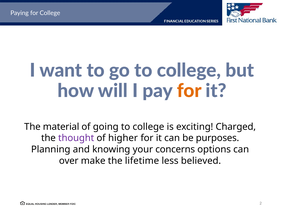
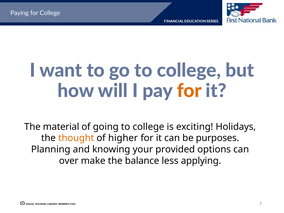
Charged: Charged -> Holidays
thought colour: purple -> orange
concerns: concerns -> provided
lifetime: lifetime -> balance
believed: believed -> applying
